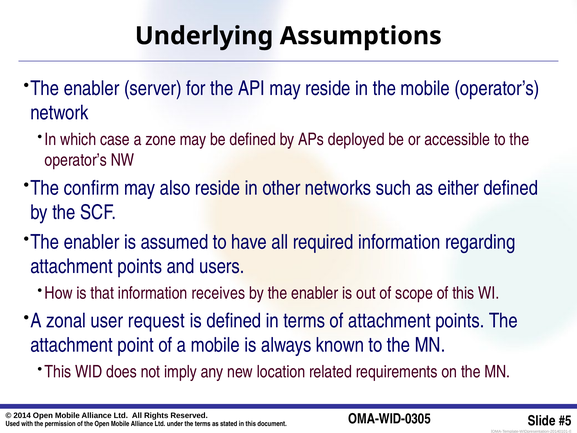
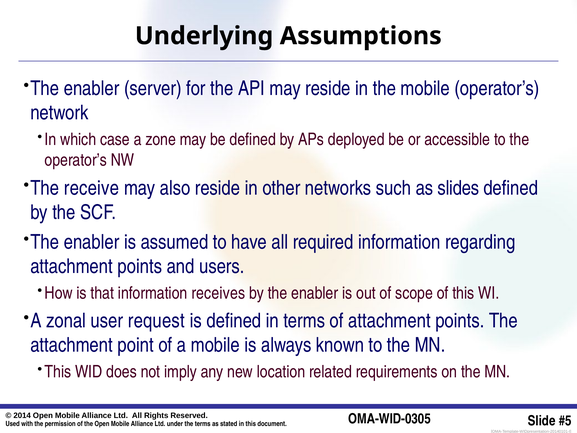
confirm: confirm -> receive
either: either -> slides
